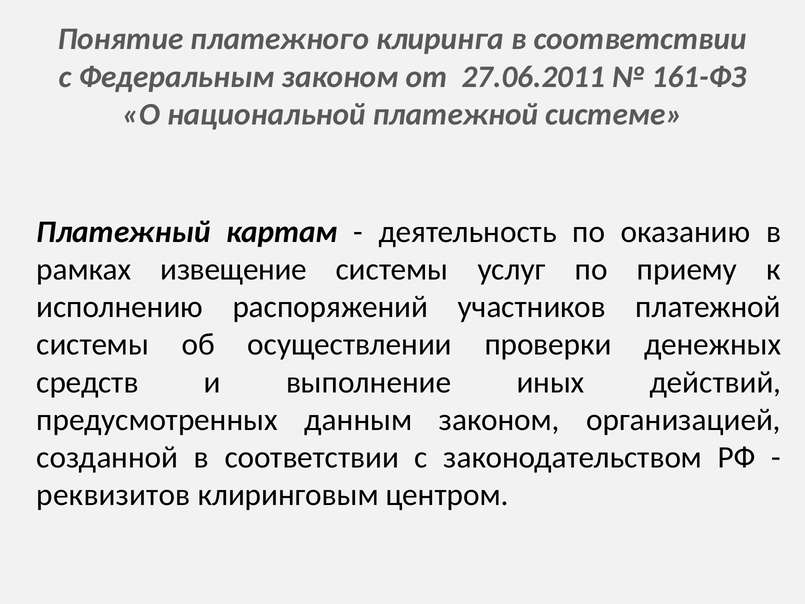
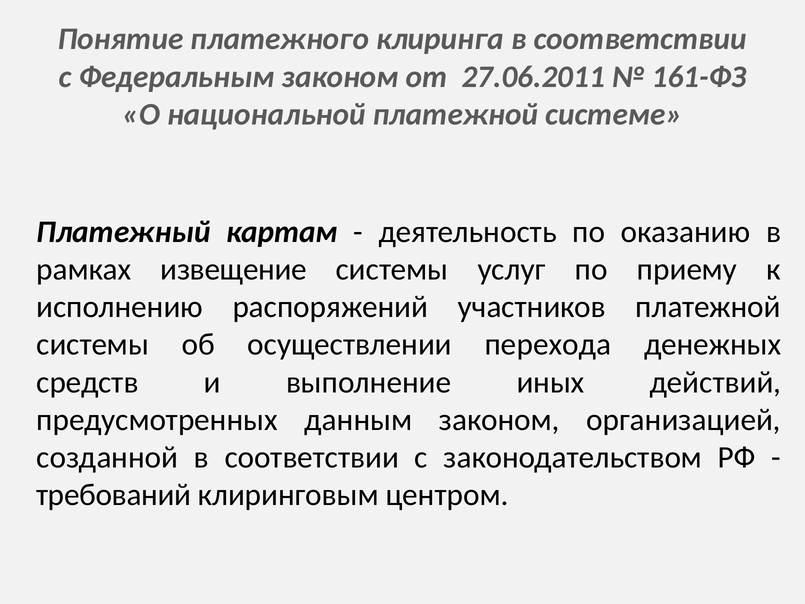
проверки: проверки -> перехода
реквизитов: реквизитов -> требований
